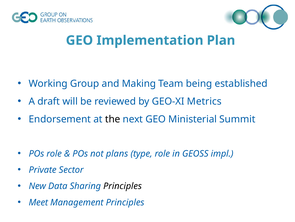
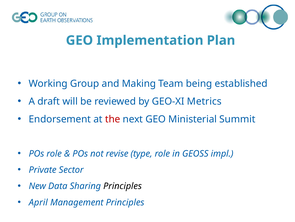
the colour: black -> red
plans: plans -> revise
Meet: Meet -> April
